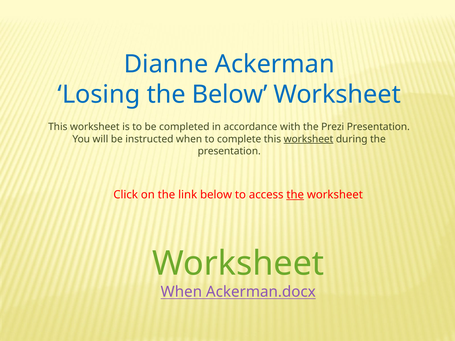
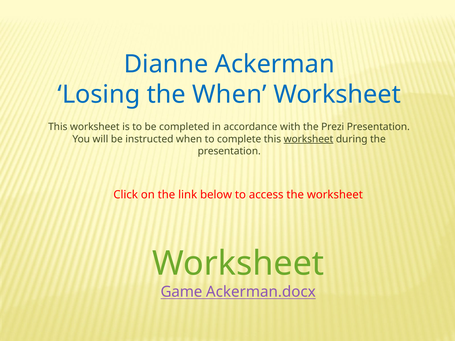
the Below: Below -> When
the at (295, 195) underline: present -> none
When at (181, 292): When -> Game
